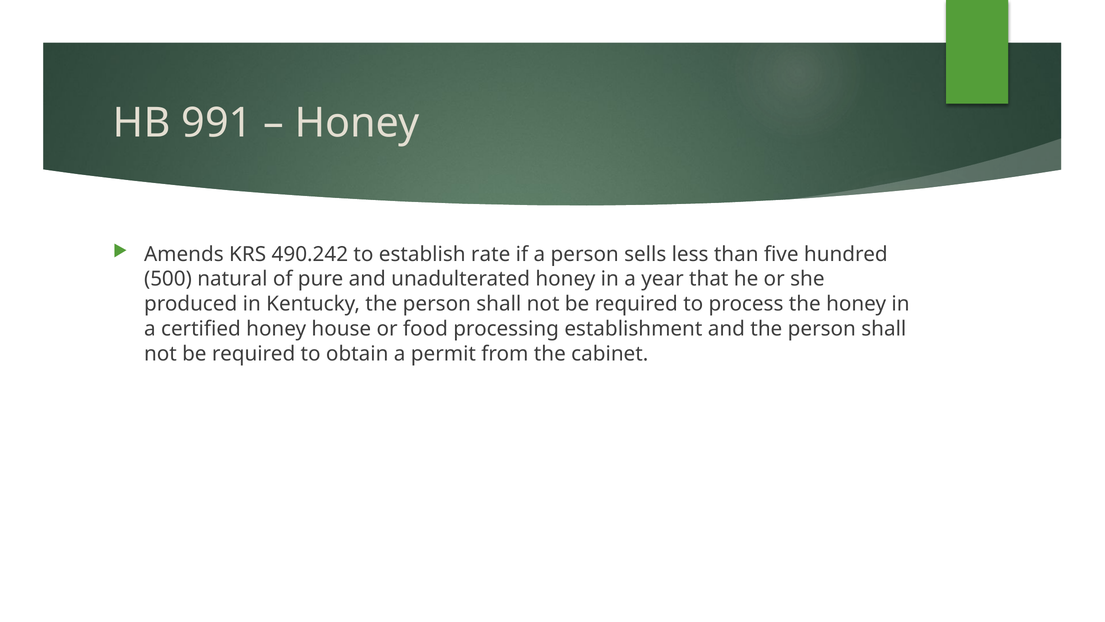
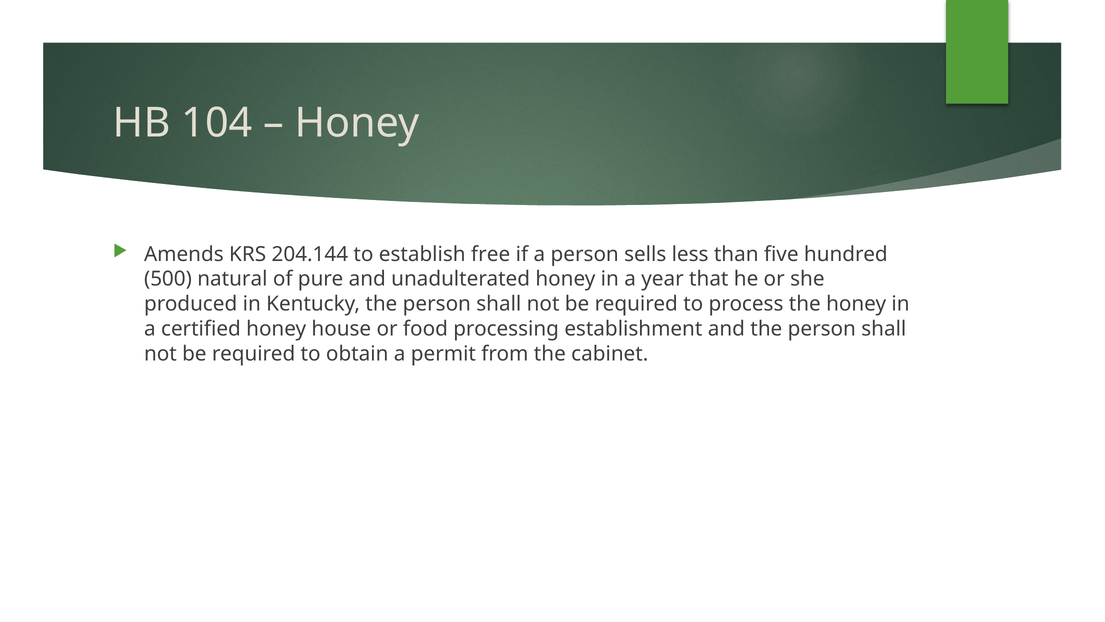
991: 991 -> 104
490.242: 490.242 -> 204.144
rate: rate -> free
